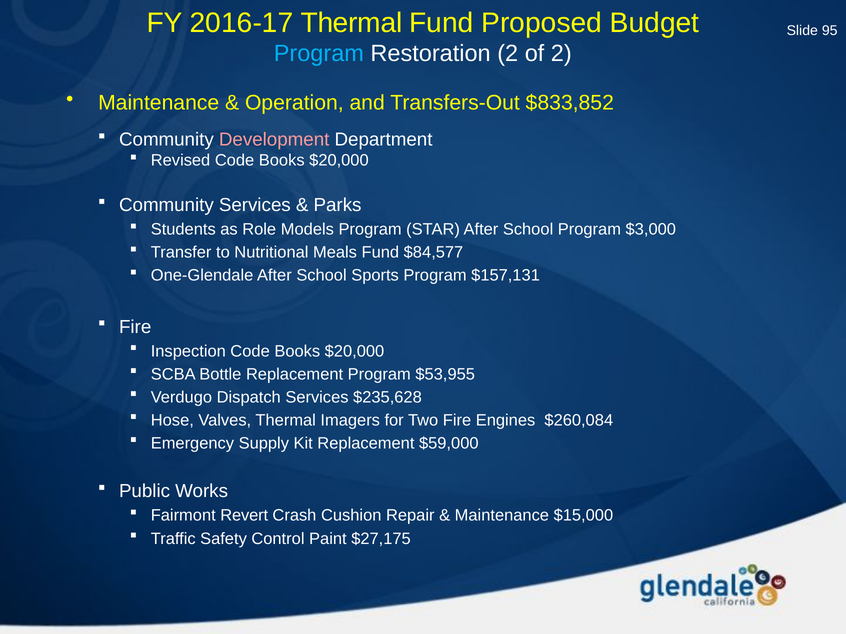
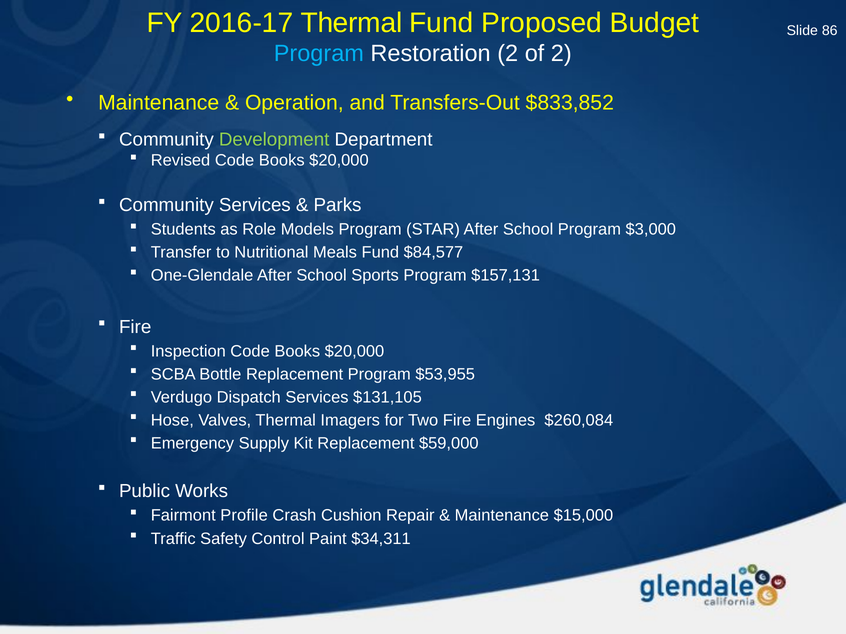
95: 95 -> 86
Development colour: pink -> light green
$235,628: $235,628 -> $131,105
Revert: Revert -> Profile
$27,175: $27,175 -> $34,311
